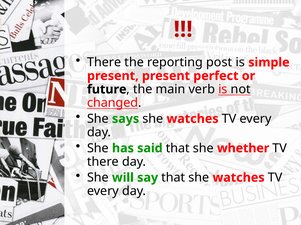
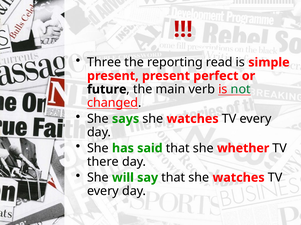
There at (104, 63): There -> Three
post: post -> read
not colour: black -> green
